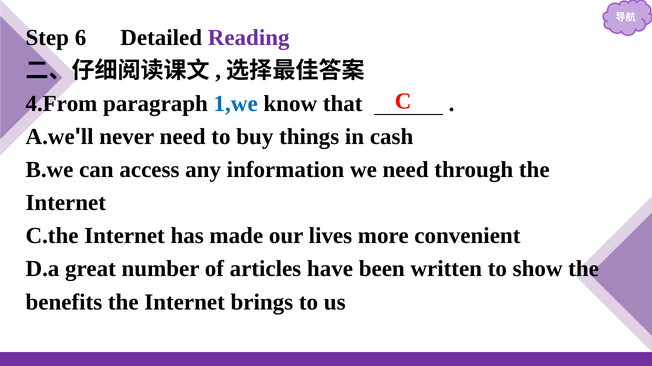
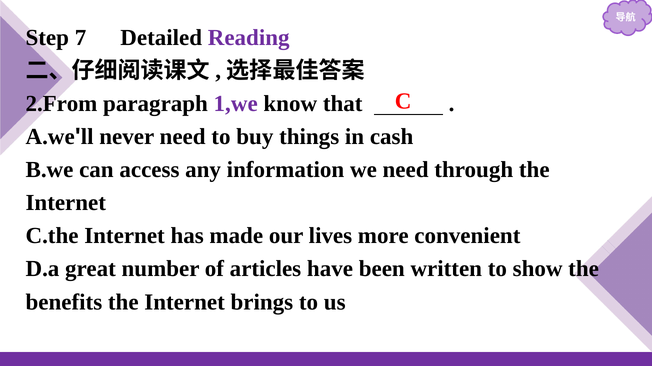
6: 6 -> 7
4.From: 4.From -> 2.From
1,we colour: blue -> purple
